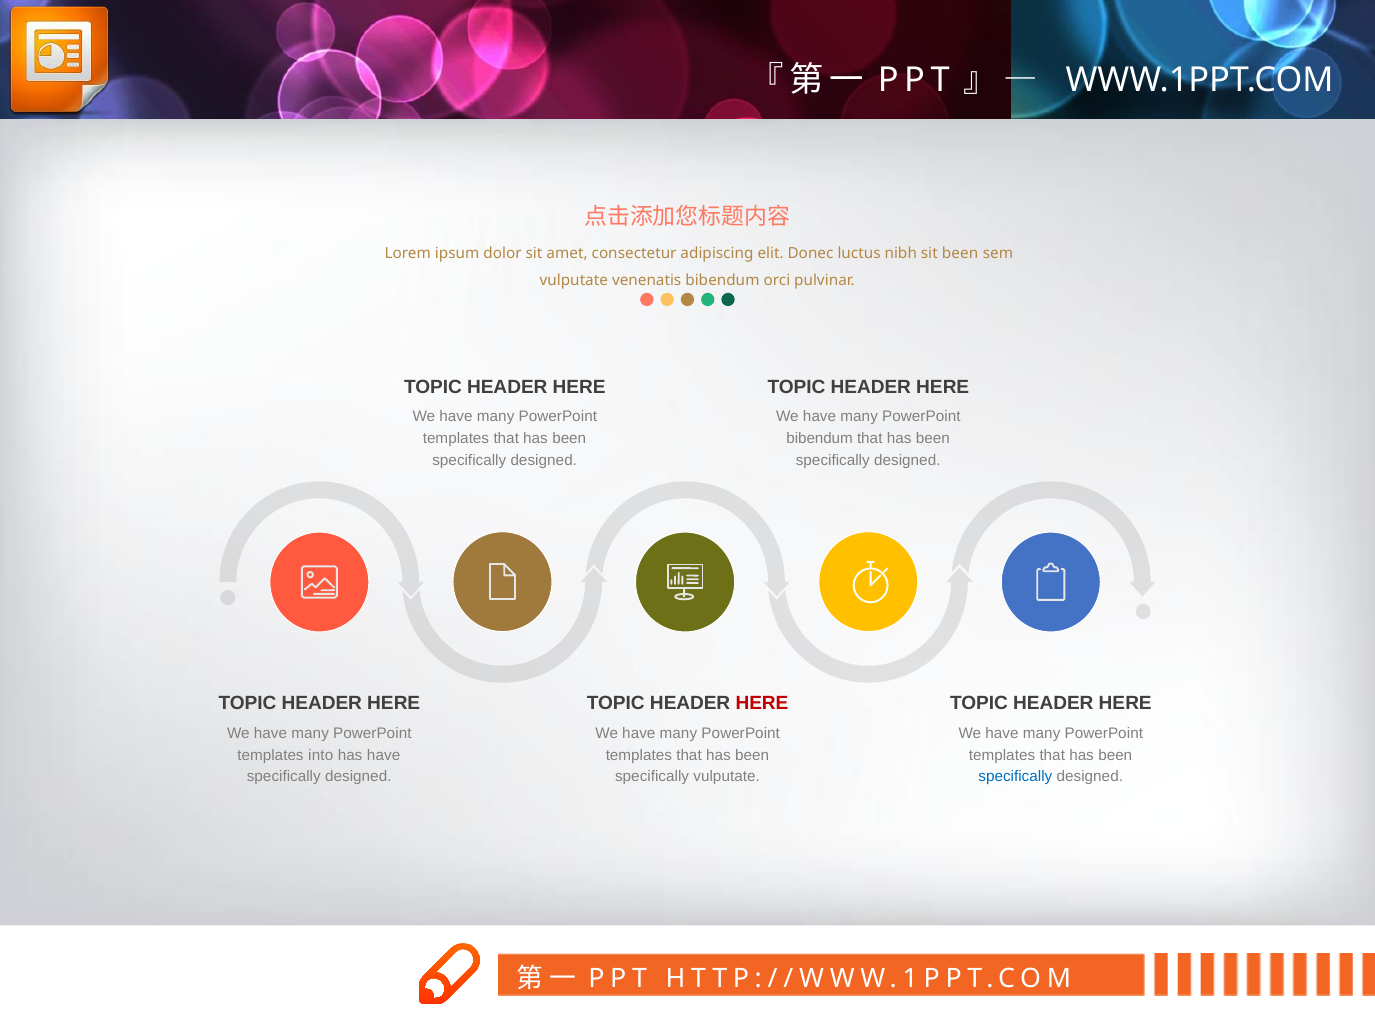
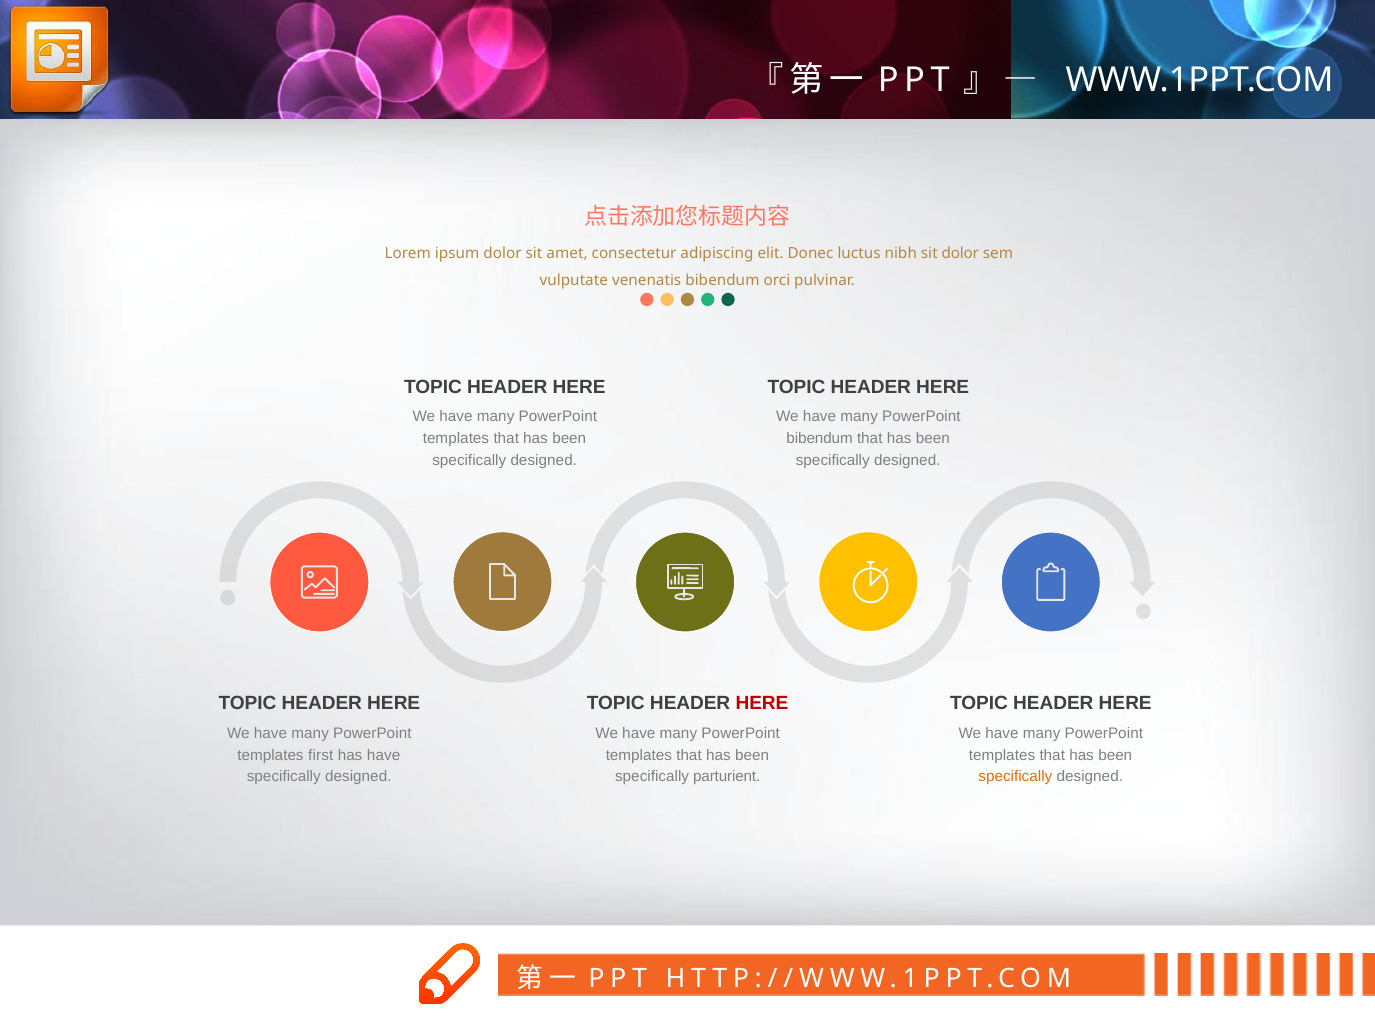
sit been: been -> dolor
into: into -> first
specifically vulputate: vulputate -> parturient
specifically at (1015, 777) colour: blue -> orange
